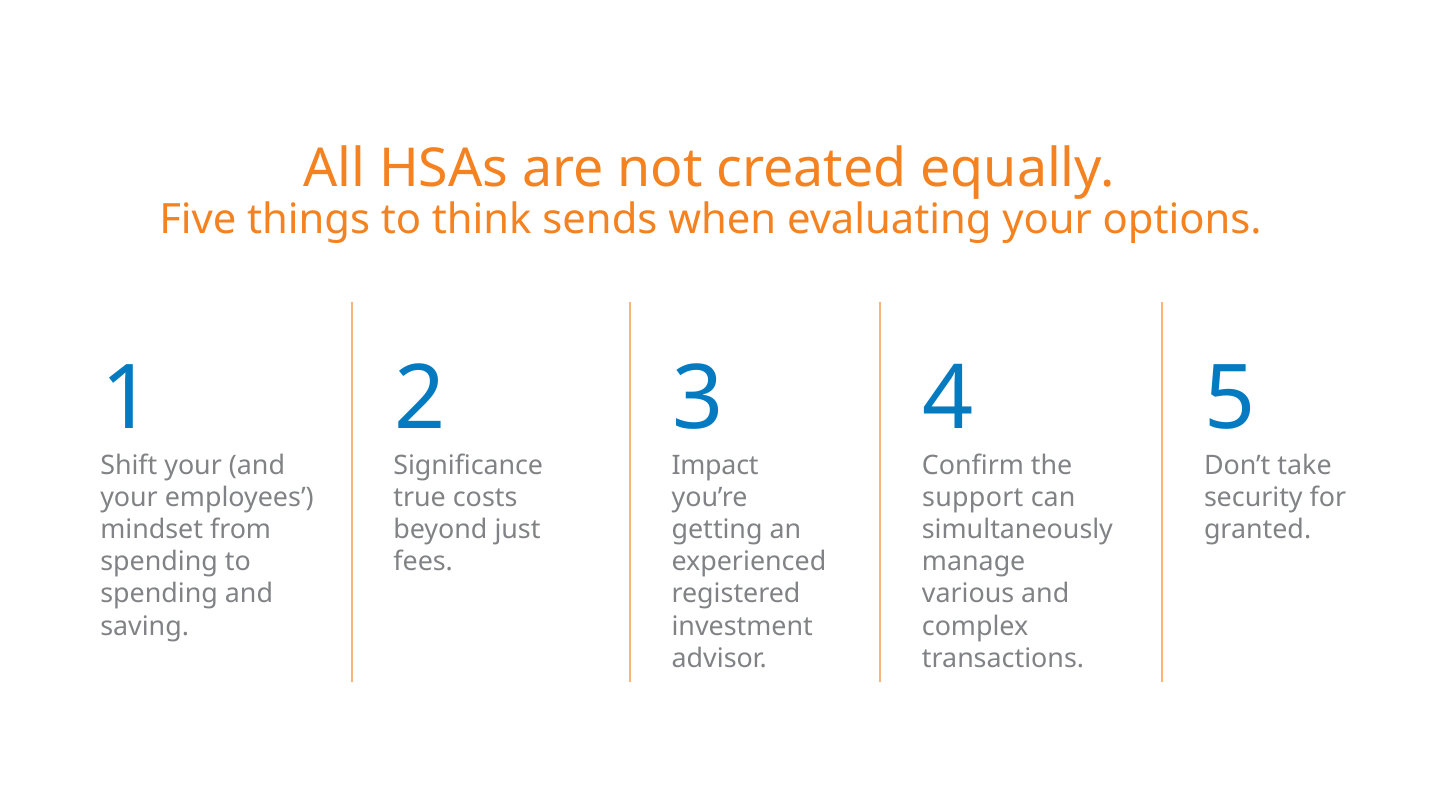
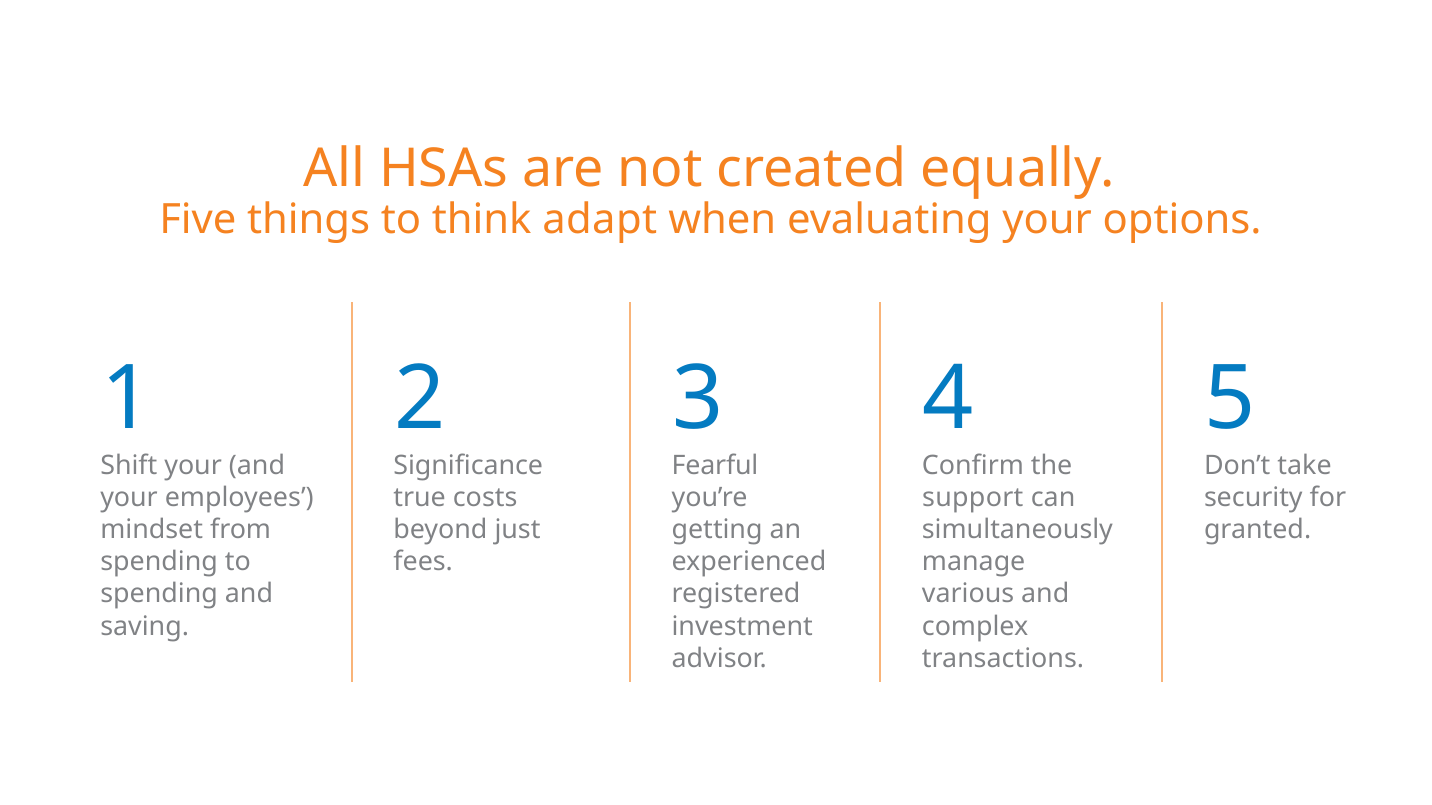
sends: sends -> adapt
Impact: Impact -> Fearful
